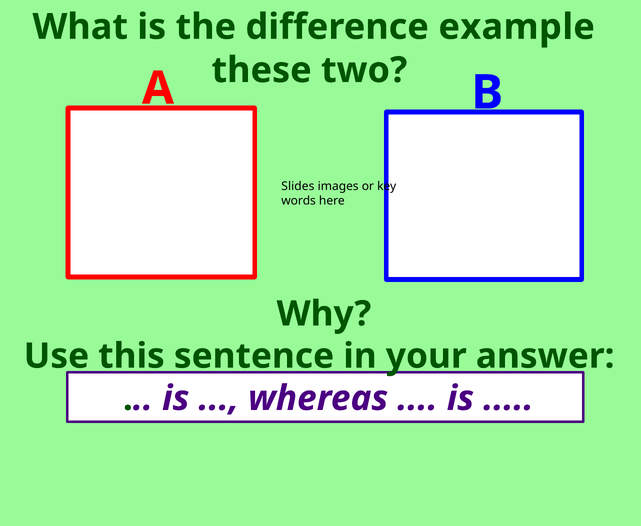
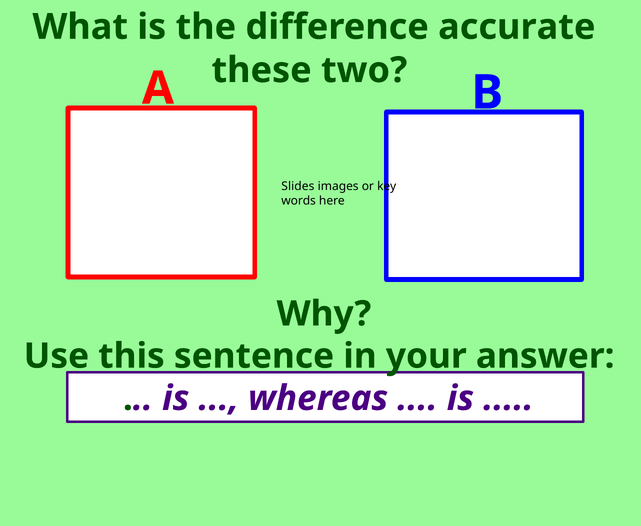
example: example -> accurate
